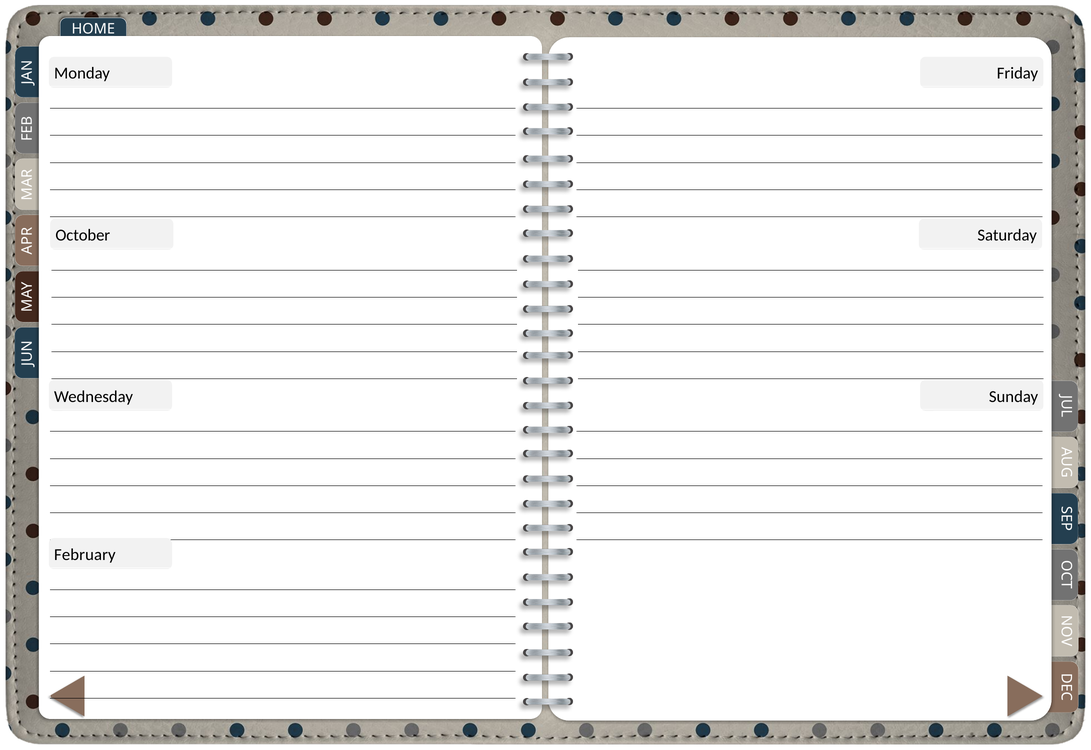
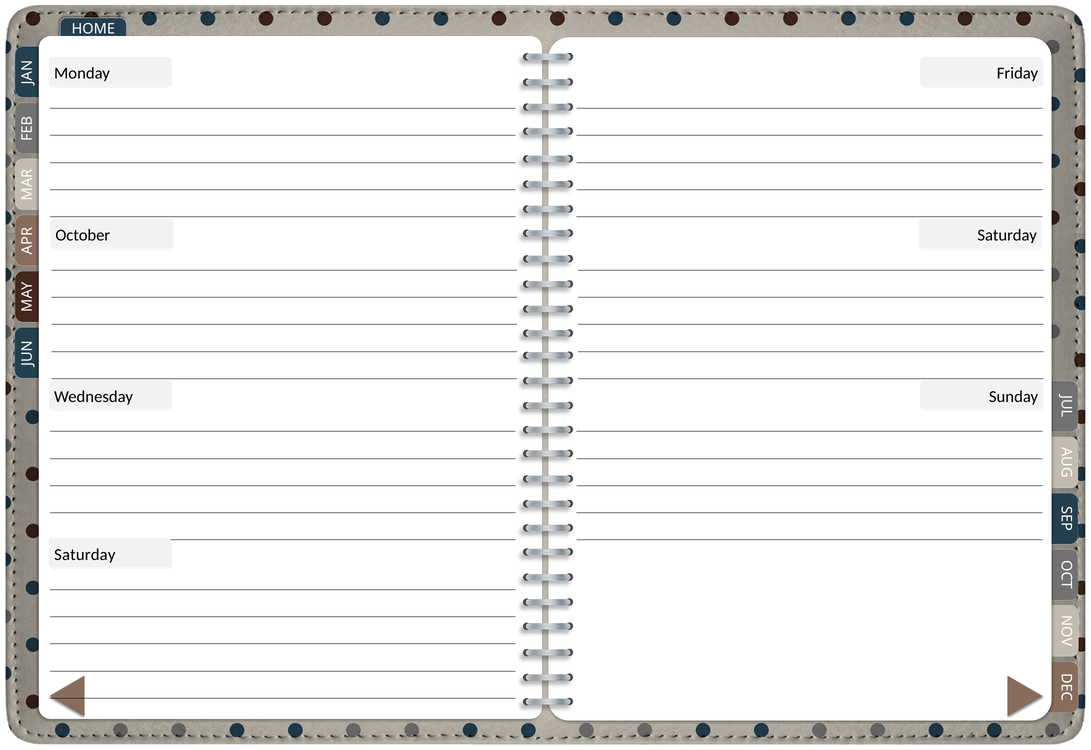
February at (85, 555): February -> Saturday
